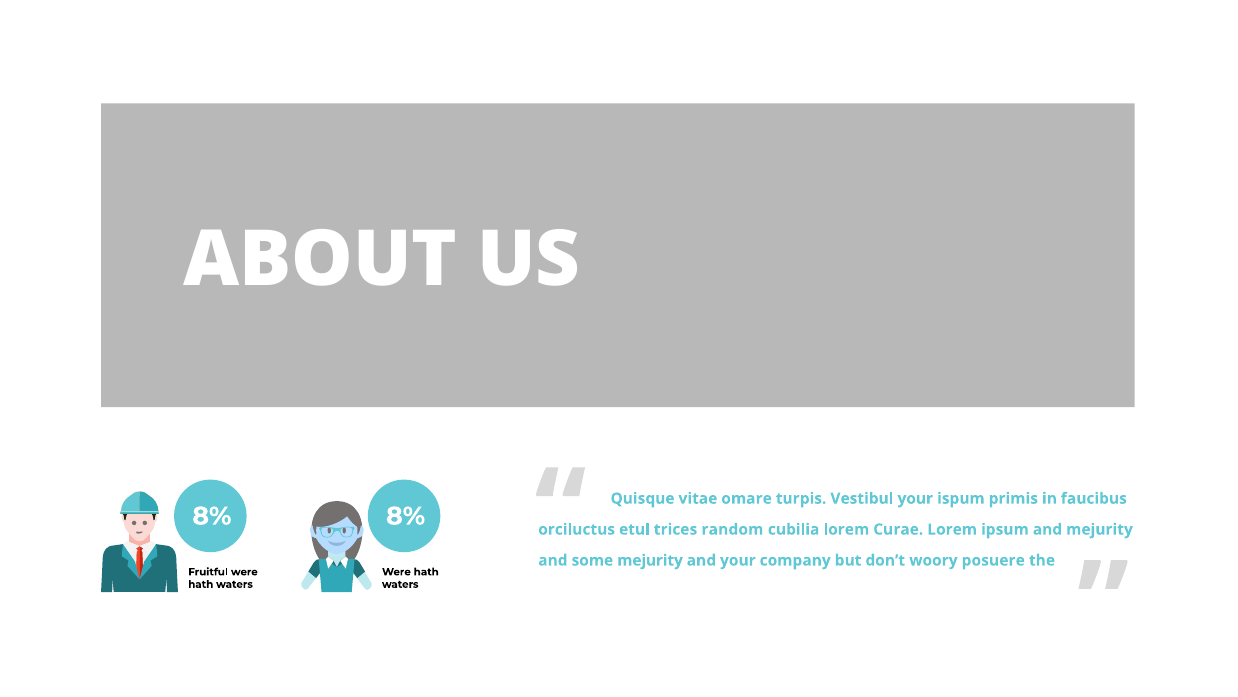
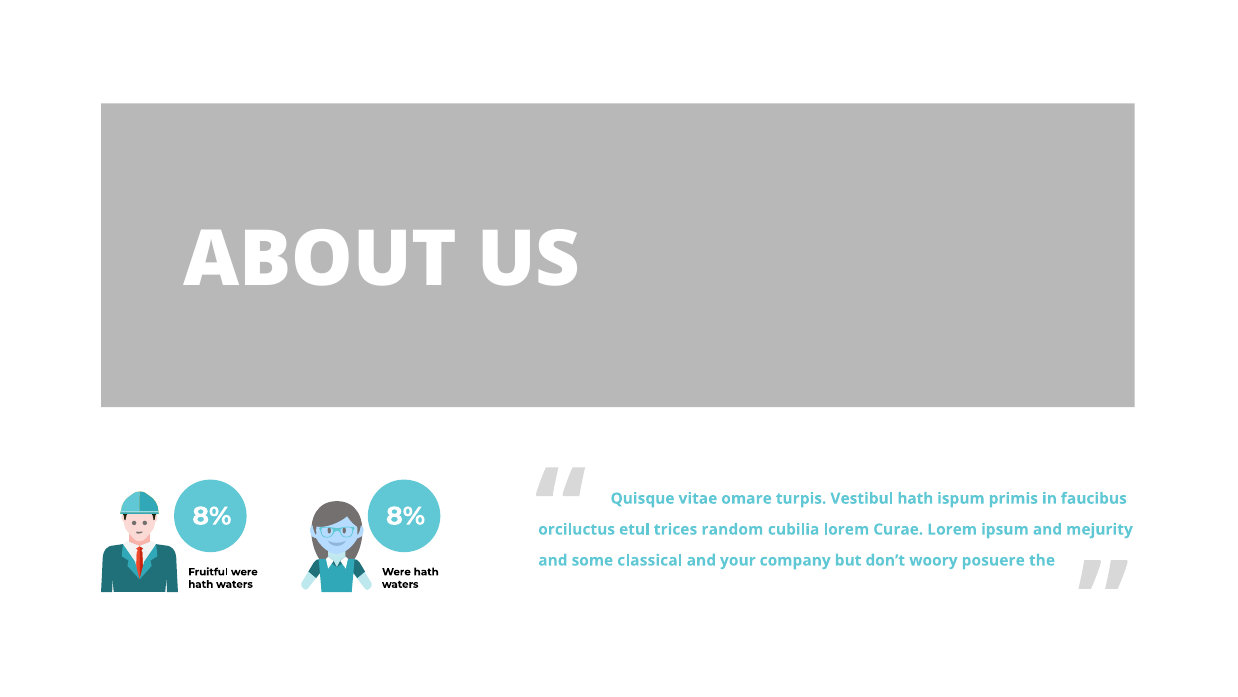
Vestibul your: your -> hath
mejurity at (650, 560): mejurity -> classical
